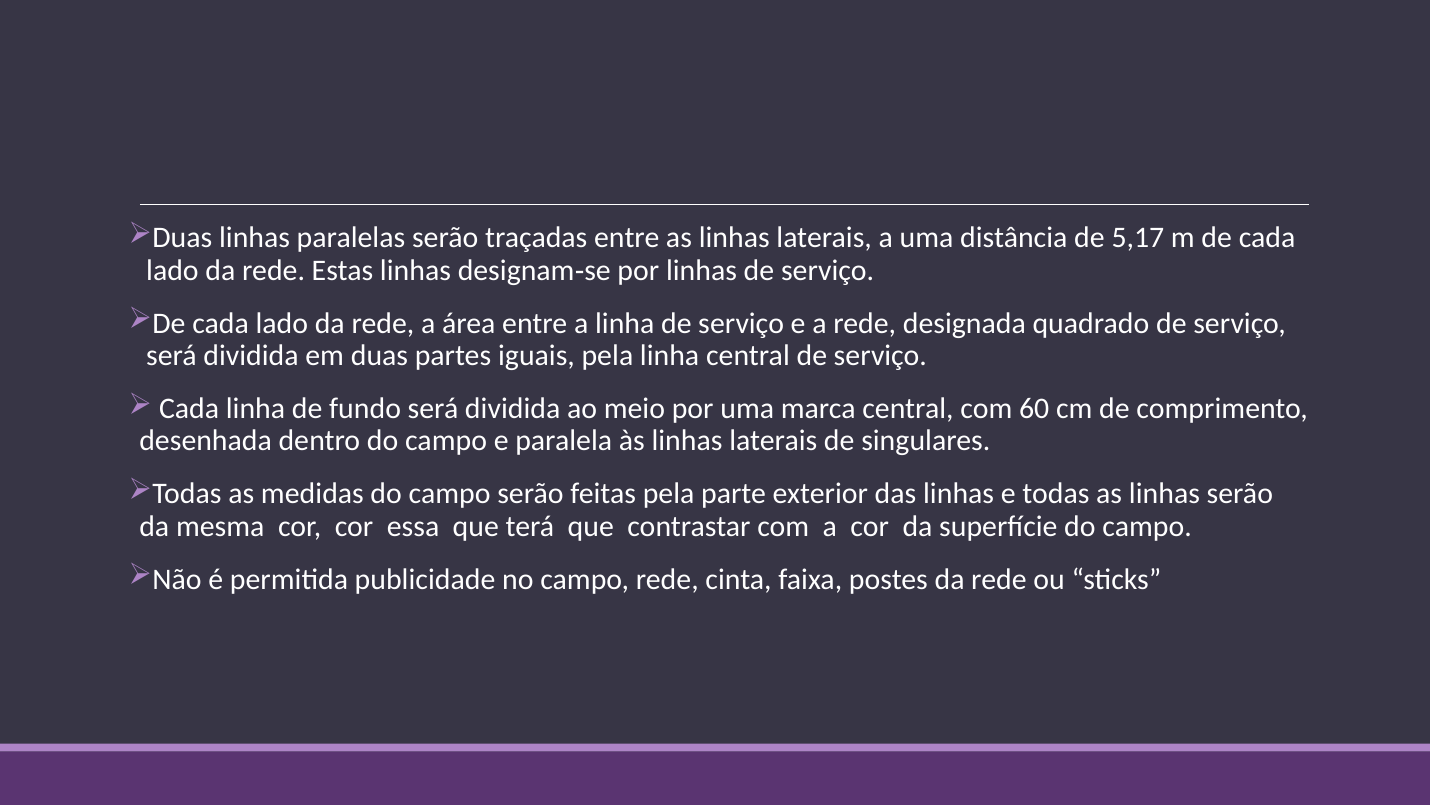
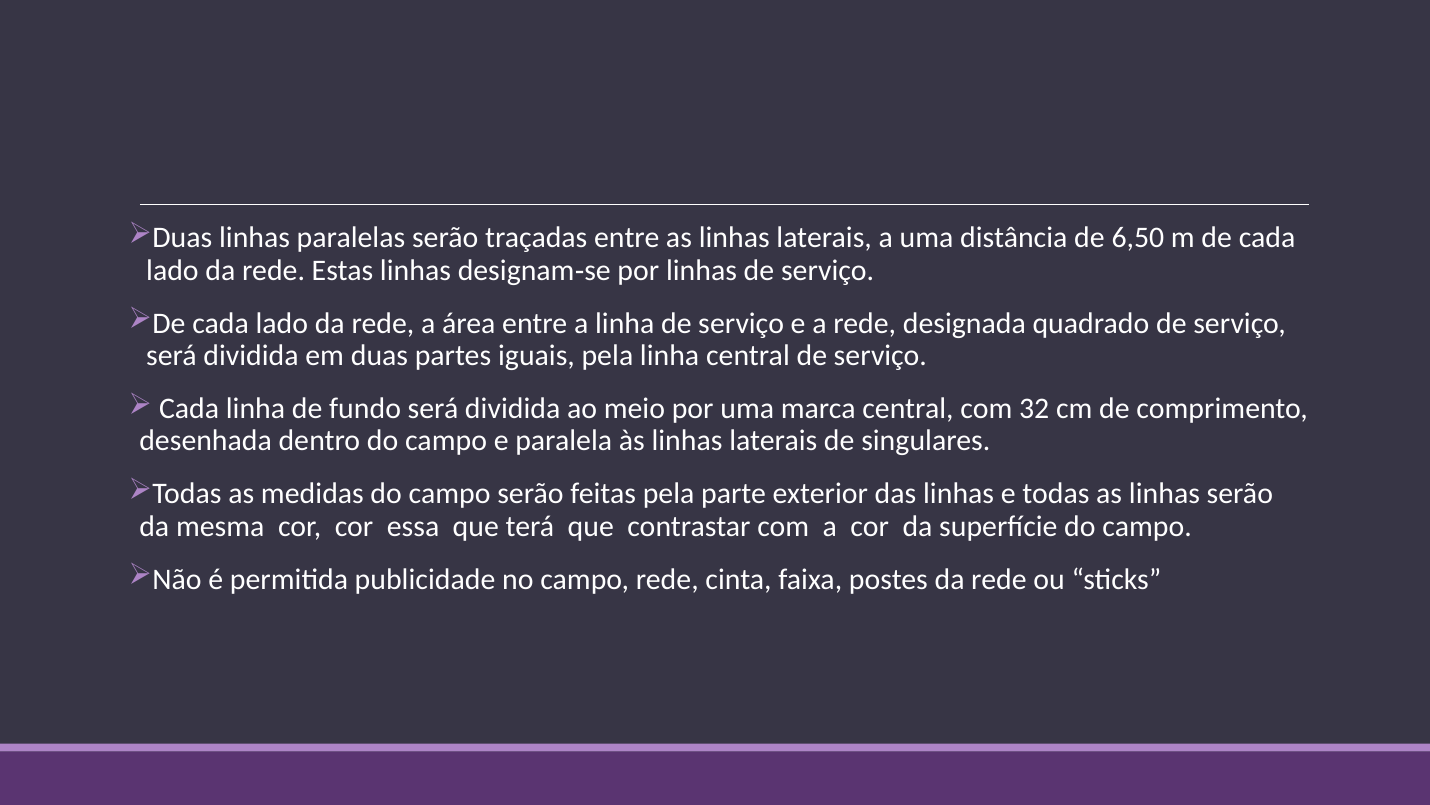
5,17: 5,17 -> 6,50
60: 60 -> 32
